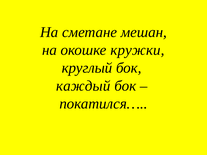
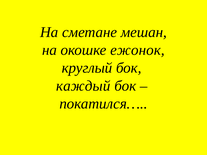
кружки: кружки -> ежонок
